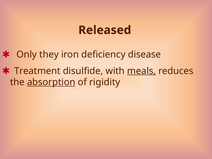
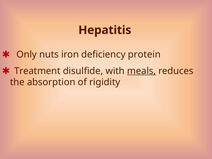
Released: Released -> Hepatitis
they: they -> nuts
disease: disease -> protein
absorption underline: present -> none
